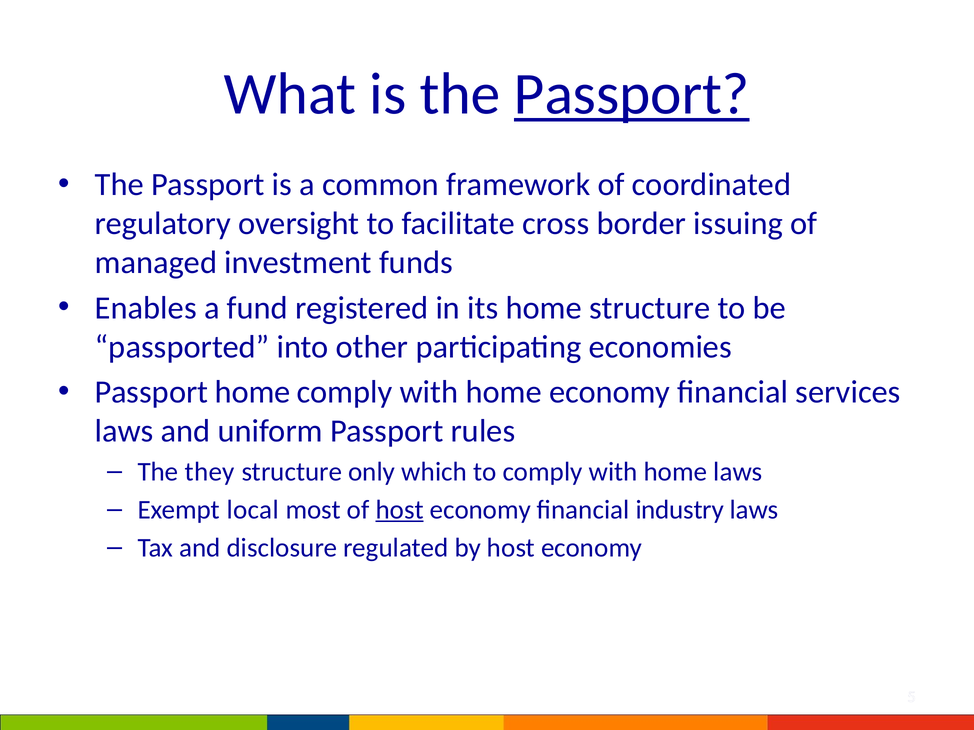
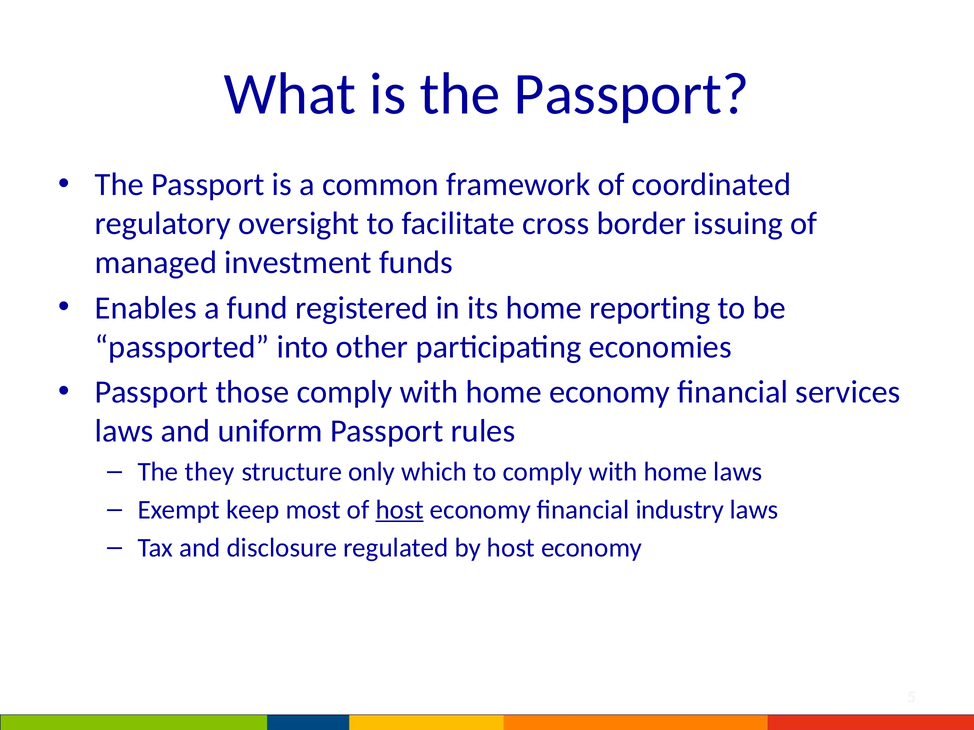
Passport at (632, 94) underline: present -> none
home structure: structure -> reporting
Passport home: home -> those
local: local -> keep
